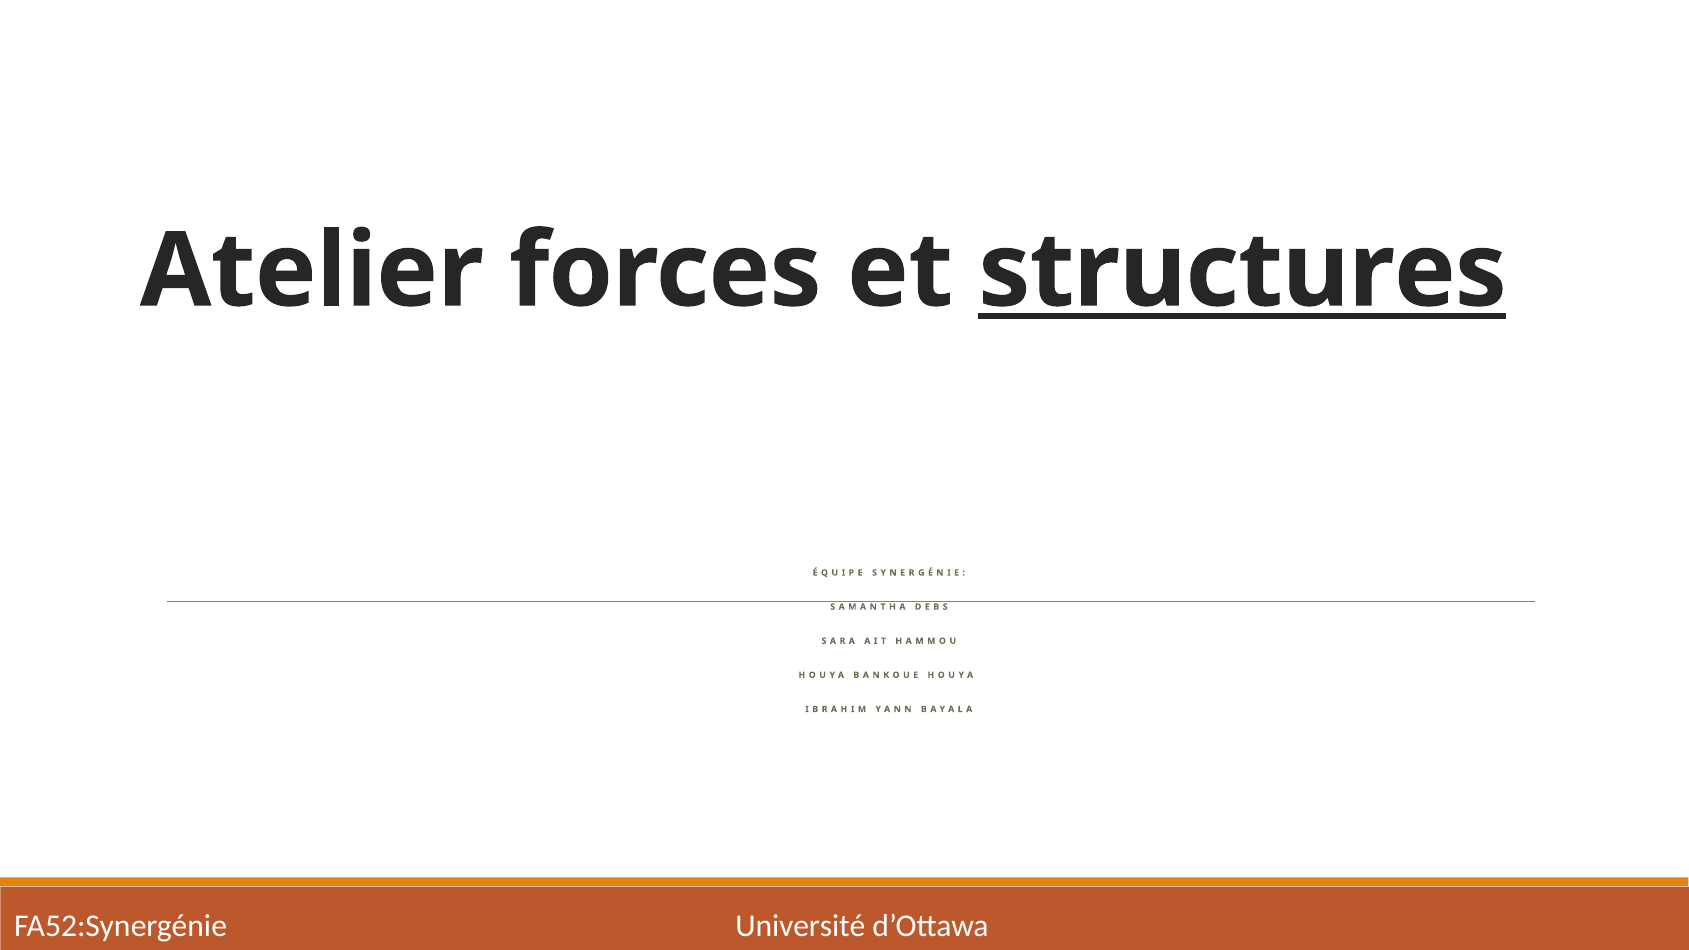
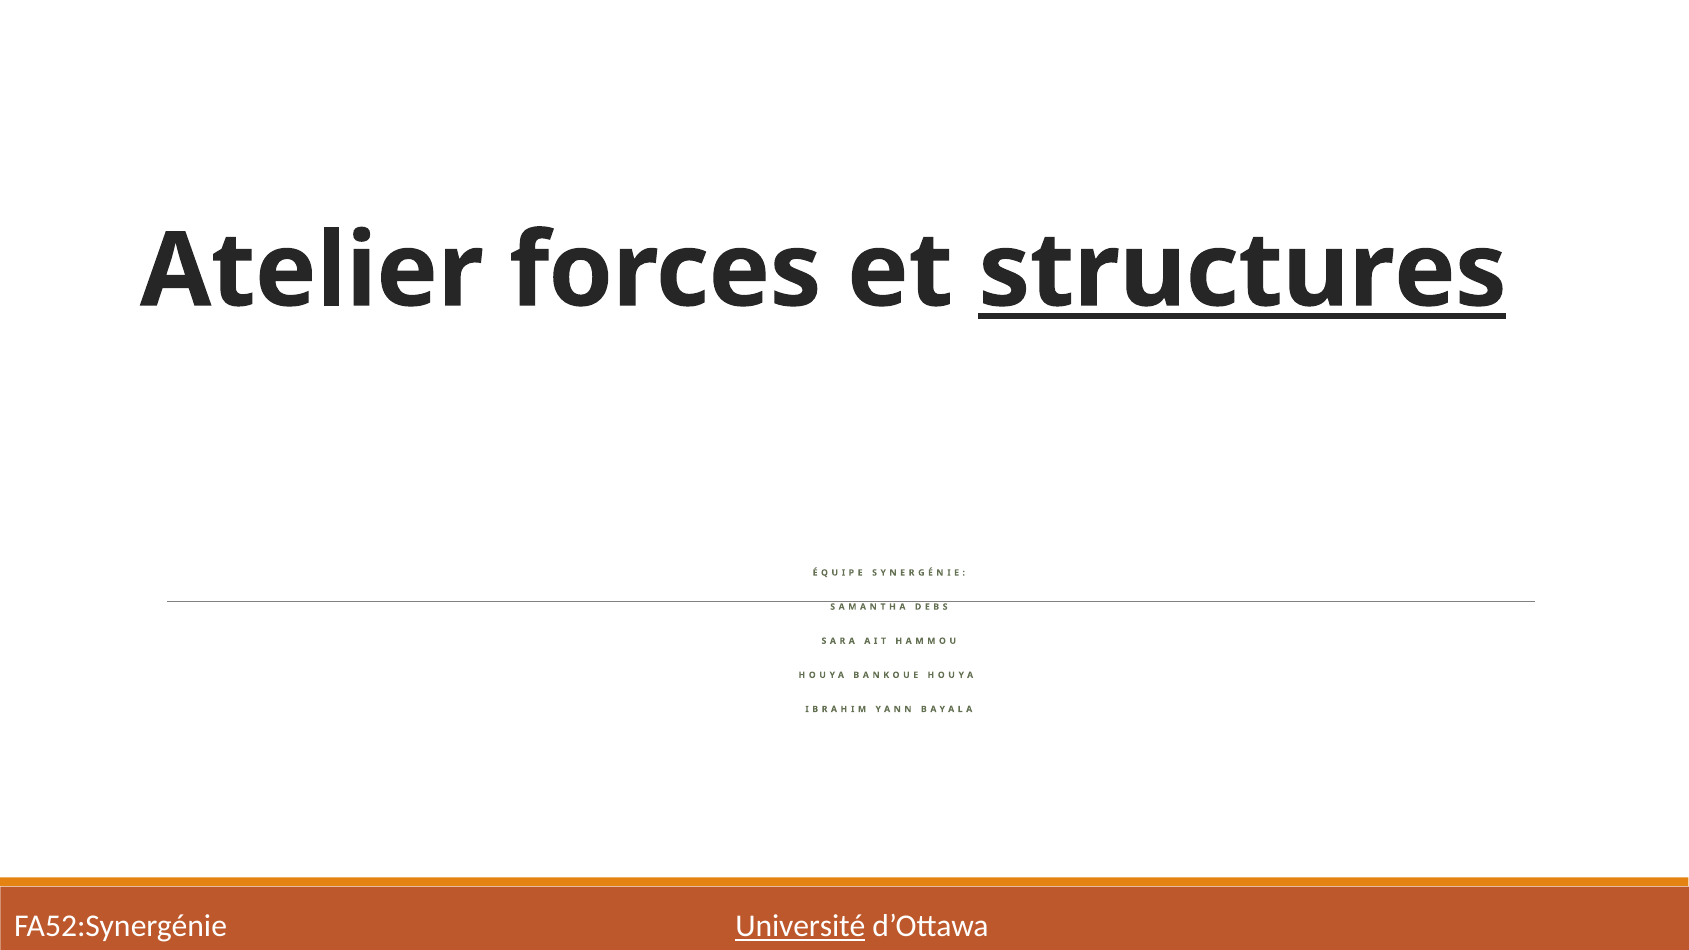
Université underline: none -> present
